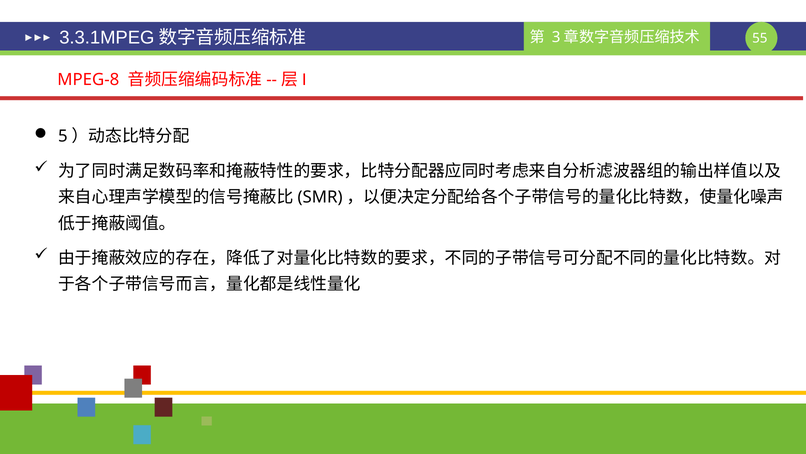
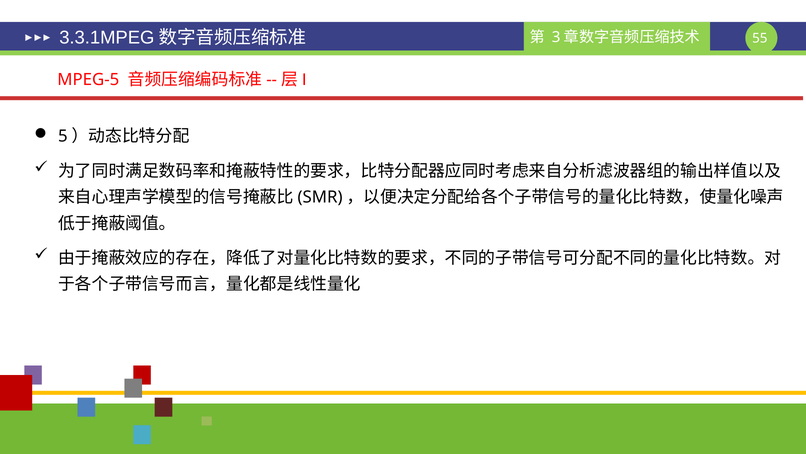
MPEG-8: MPEG-8 -> MPEG-5
